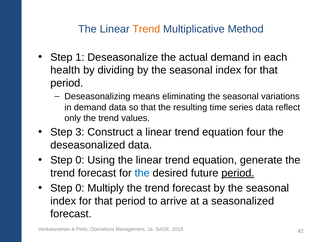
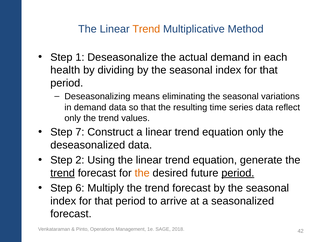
3: 3 -> 7
equation four: four -> only
0 at (80, 160): 0 -> 2
trend at (63, 173) underline: none -> present
the at (142, 173) colour: blue -> orange
0 at (80, 188): 0 -> 6
